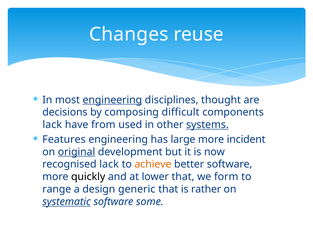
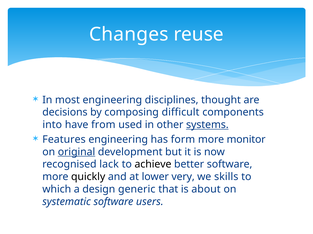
engineering at (112, 100) underline: present -> none
lack at (52, 125): lack -> into
large: large -> form
incident: incident -> monitor
achieve colour: orange -> black
lower that: that -> very
form: form -> skills
range: range -> which
rather: rather -> about
systematic underline: present -> none
some: some -> users
